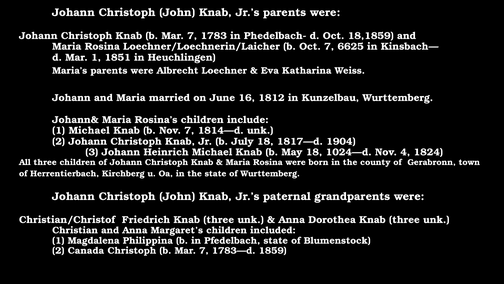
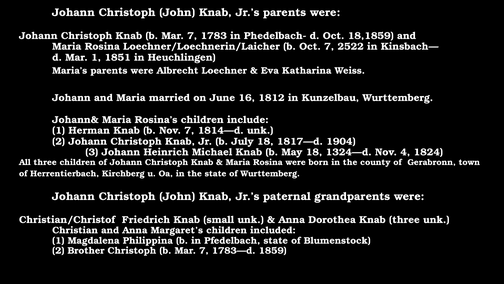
6625: 6625 -> 2522
1 Michael: Michael -> Herman
1024—d: 1024—d -> 1324—d
Friedrich Knab three: three -> small
Canada: Canada -> Brother
